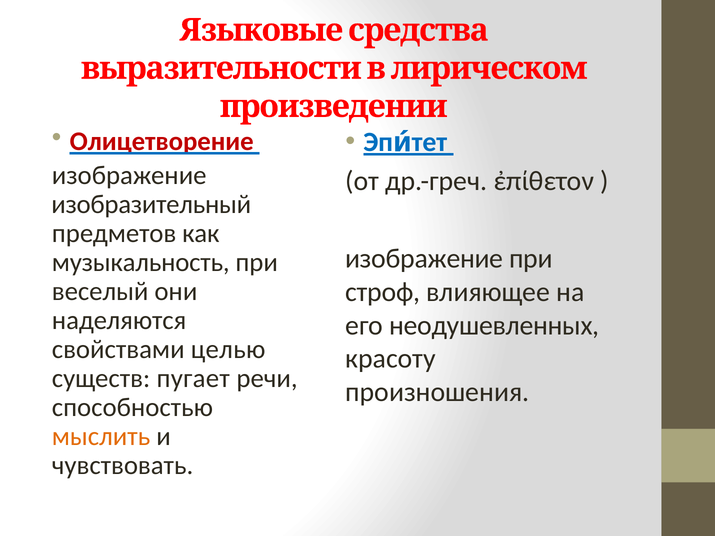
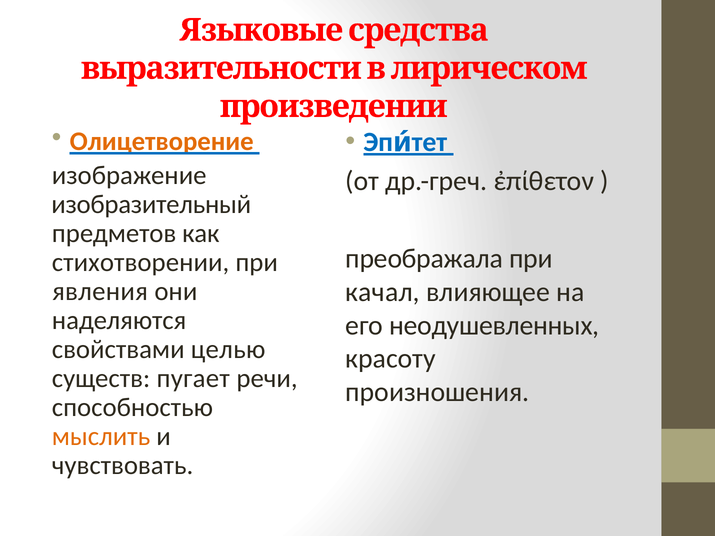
Олицетворение colour: red -> orange
изображение at (424, 259): изображение -> преображала
музыкальность: музыкальность -> стихотворении
веселый: веселый -> явления
строф: строф -> качал
